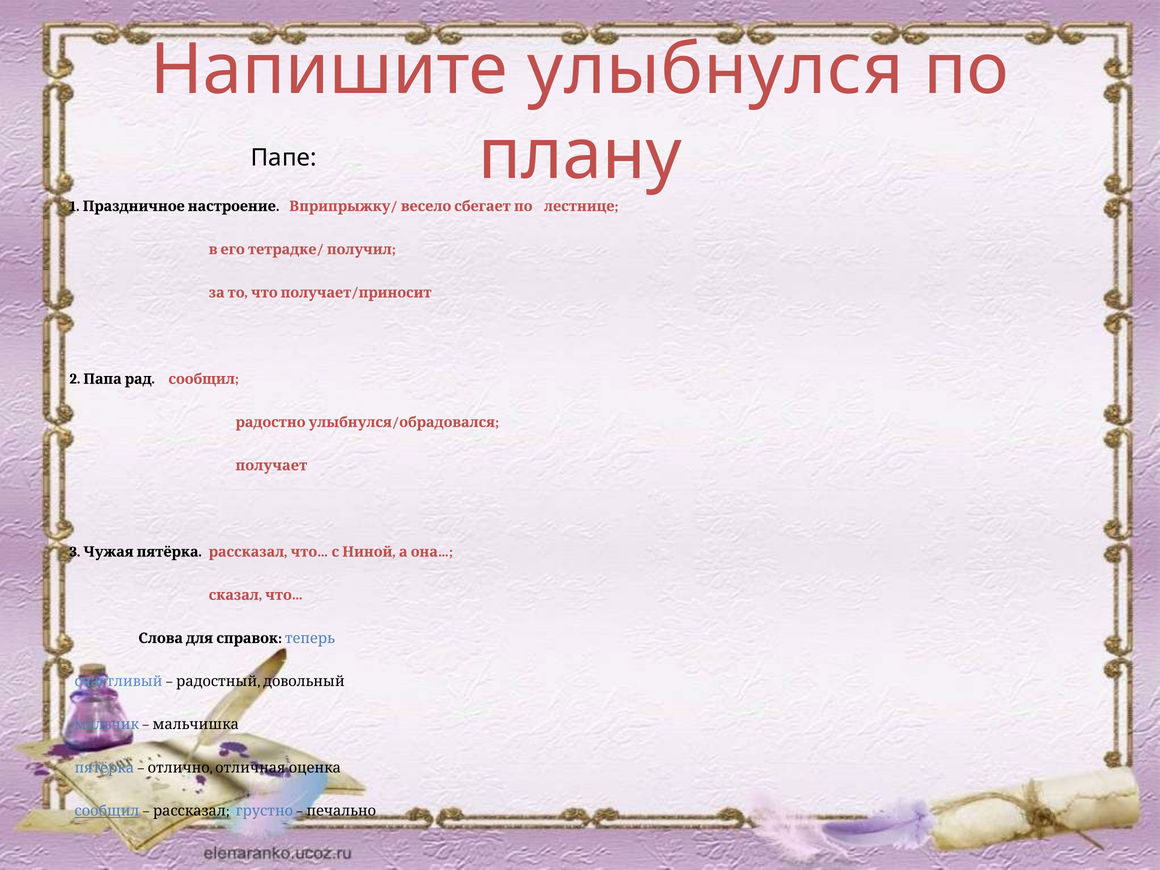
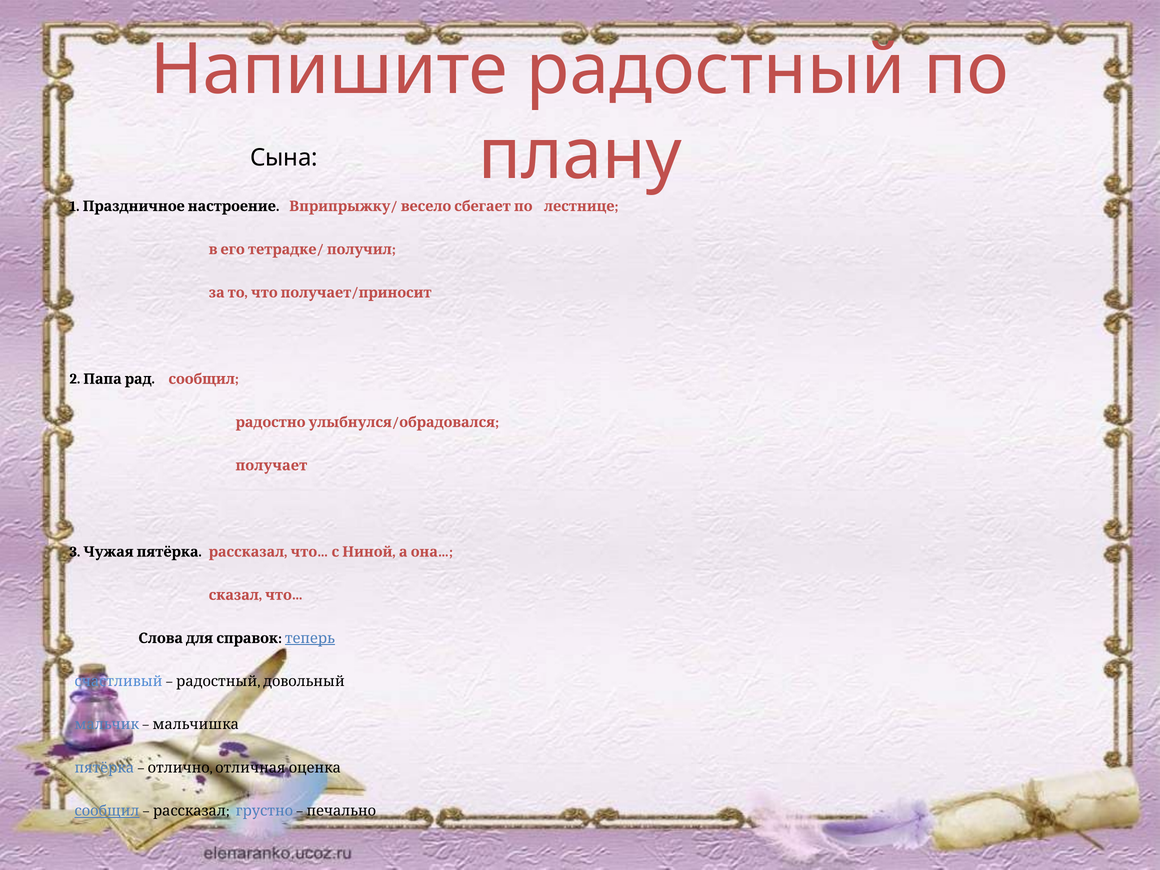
Напишите улыбнулся: улыбнулся -> радостный
Папе: Папе -> Сына
теперь underline: none -> present
